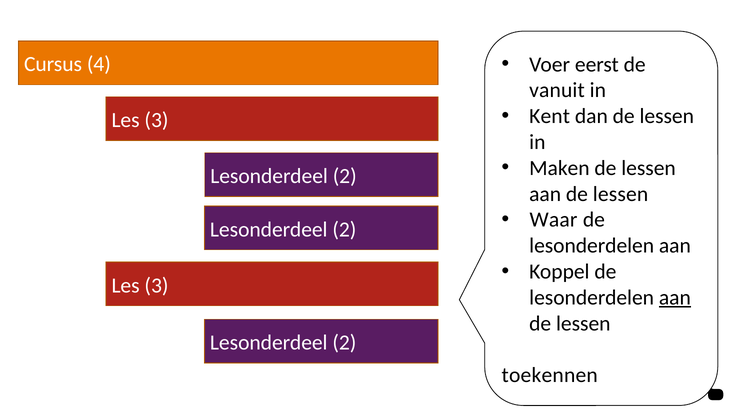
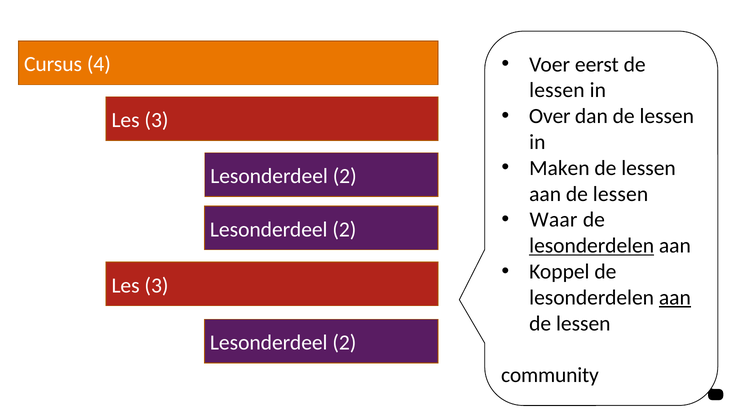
vanuit at (557, 90): vanuit -> lessen
Kent: Kent -> Over
lesonderdelen at (592, 246) underline: none -> present
toekennen: toekennen -> community
